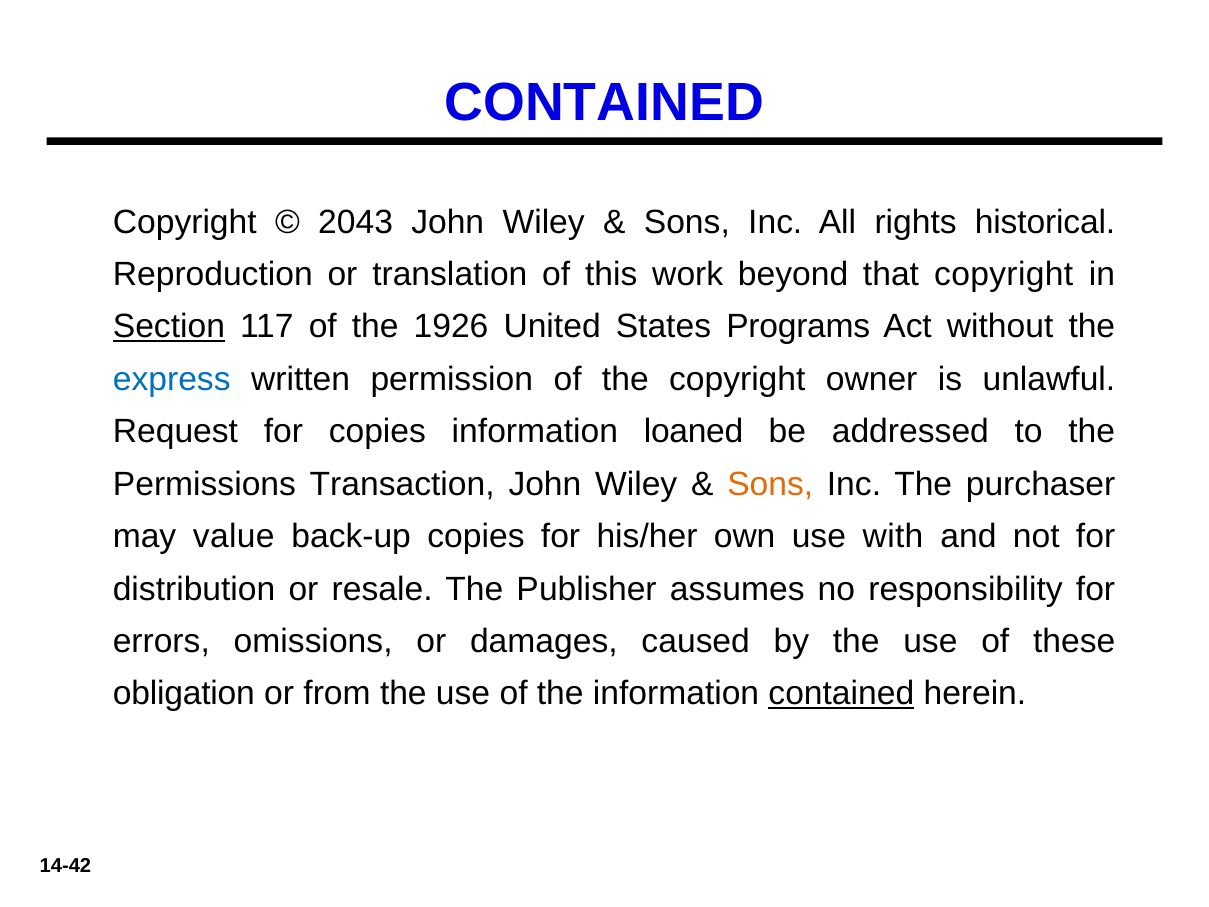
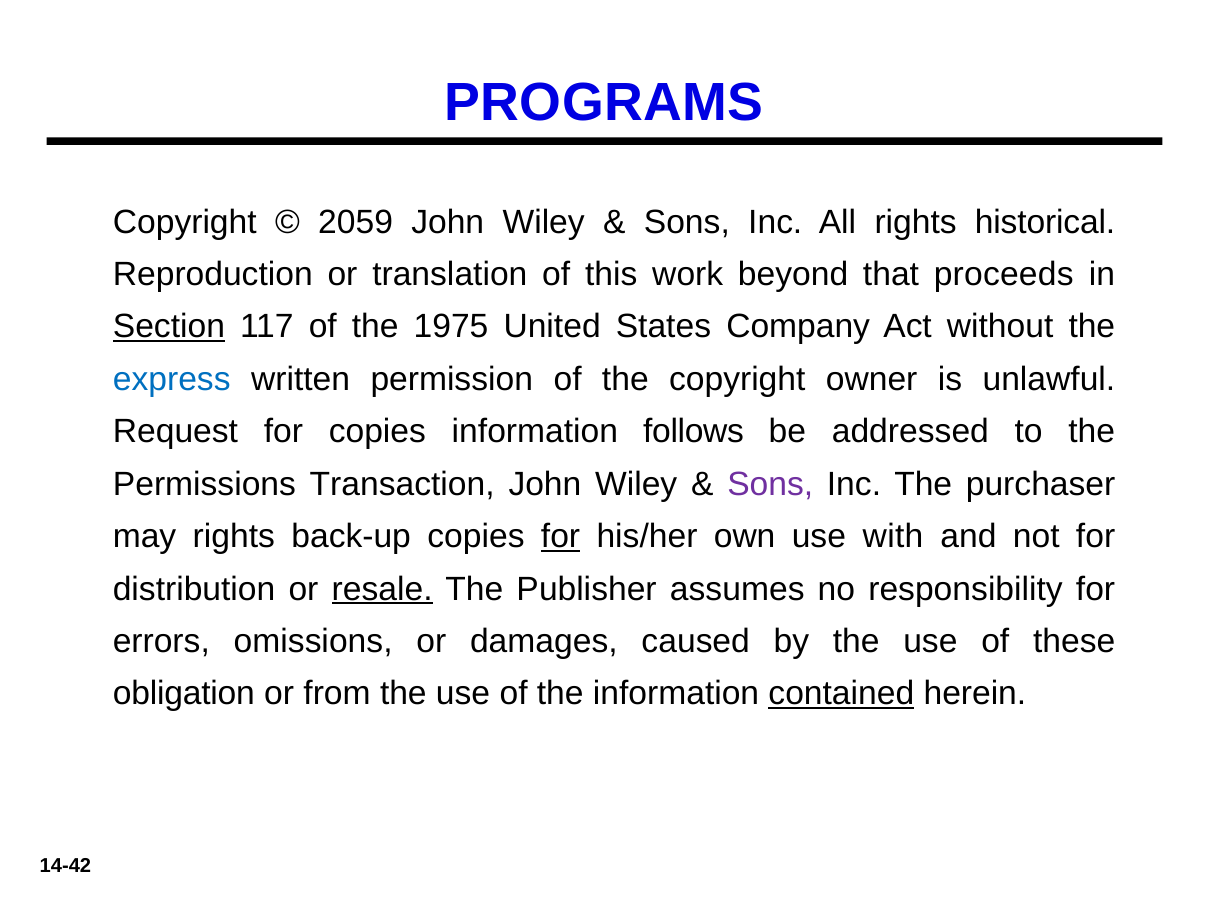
CONTAINED at (604, 102): CONTAINED -> PROGRAMS
2043: 2043 -> 2059
that copyright: copyright -> proceeds
1926: 1926 -> 1975
Programs: Programs -> Company
loaned: loaned -> follows
Sons at (770, 484) colour: orange -> purple
may value: value -> rights
for at (561, 536) underline: none -> present
resale underline: none -> present
